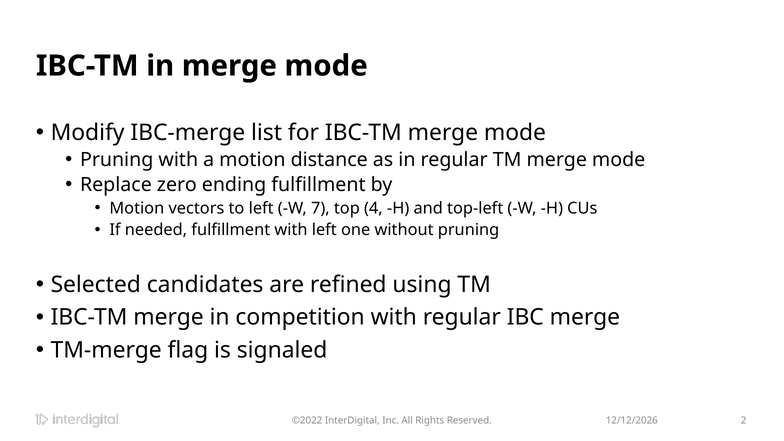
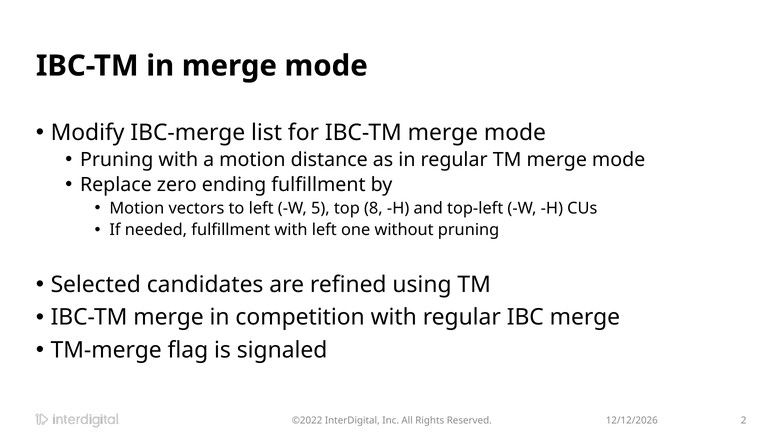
7: 7 -> 5
4: 4 -> 8
